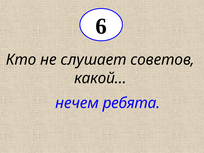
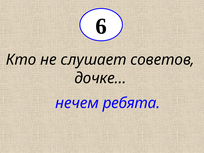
какой…: какой… -> дочке…
